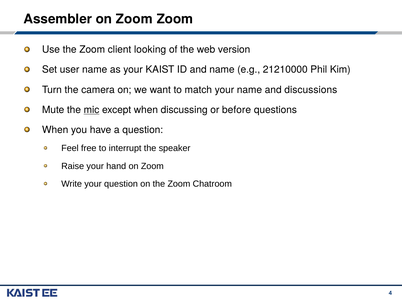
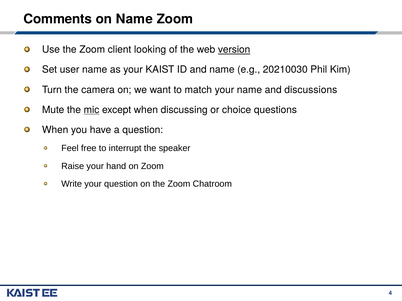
Assembler: Assembler -> Comments
Zoom at (134, 19): Zoom -> Name
version underline: none -> present
21210000: 21210000 -> 20210030
before: before -> choice
